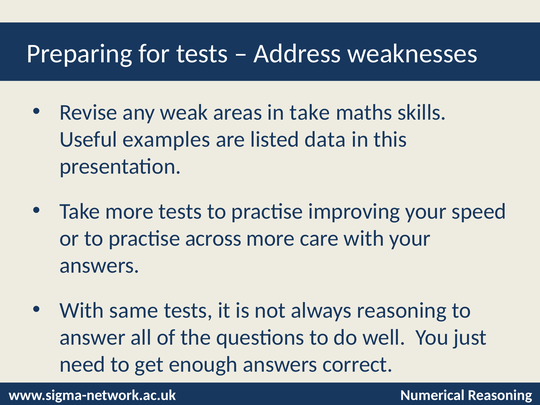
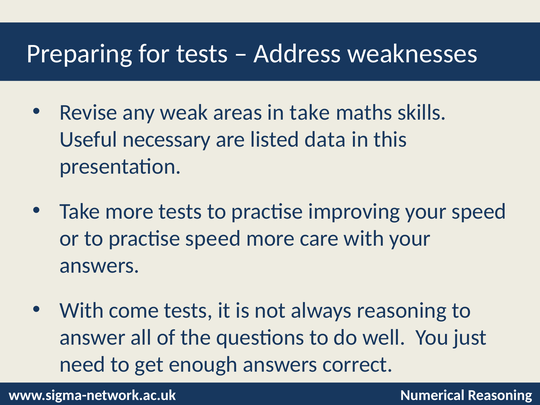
examples: examples -> necessary
practise across: across -> speed
same: same -> come
